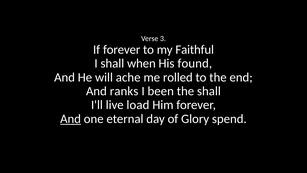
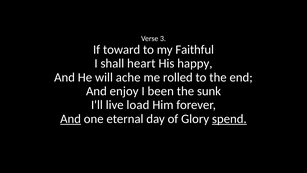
If forever: forever -> toward
when: when -> heart
found: found -> happy
ranks: ranks -> enjoy
the shall: shall -> sunk
spend underline: none -> present
